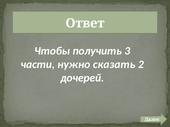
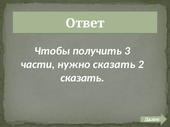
дочерей at (82, 78): дочерей -> сказать
